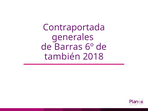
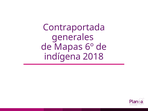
Barras: Barras -> Mapas
también: también -> indígena
